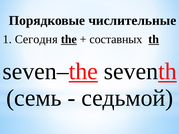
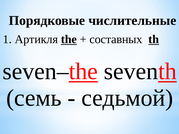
Сегодня: Сегодня -> Артикля
